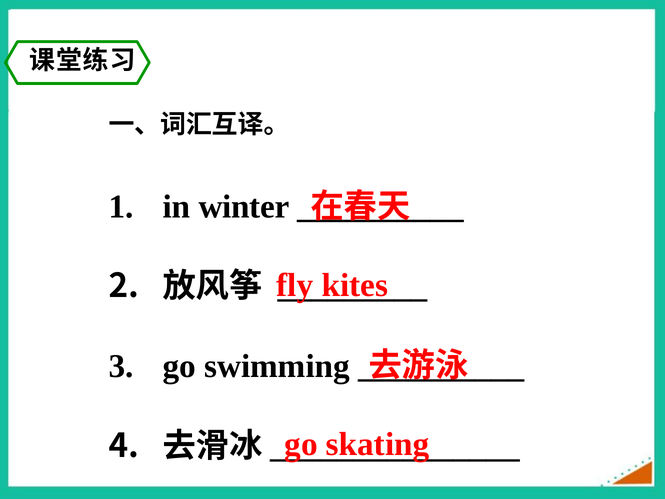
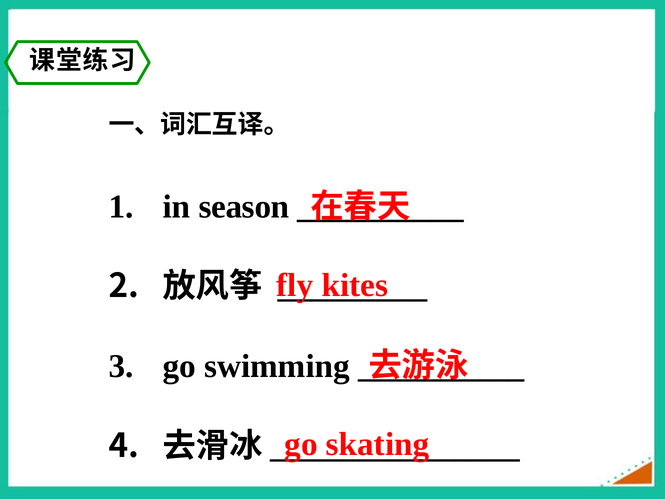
winter: winter -> season
